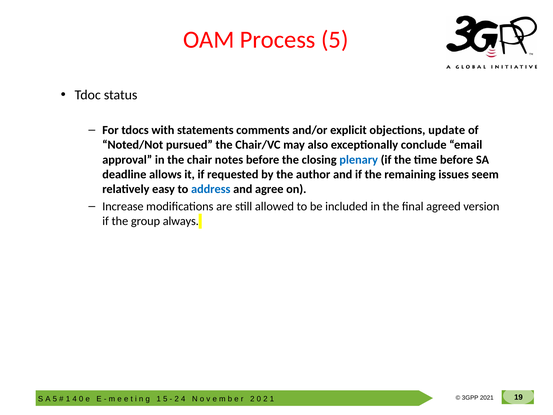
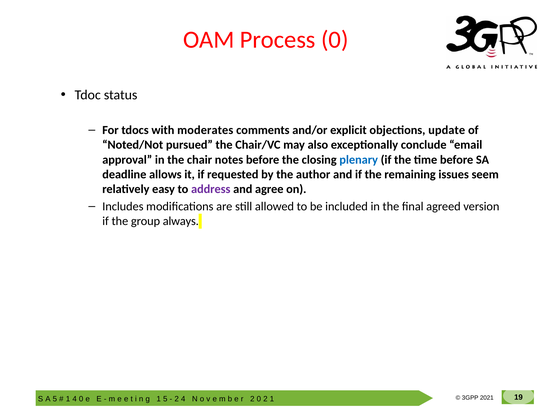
Process 5: 5 -> 0
statements: statements -> moderates
address colour: blue -> purple
Increase: Increase -> Includes
